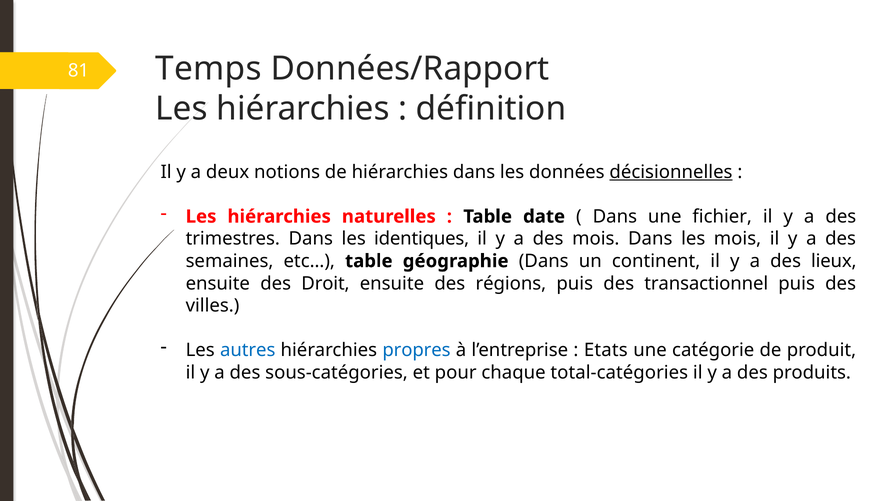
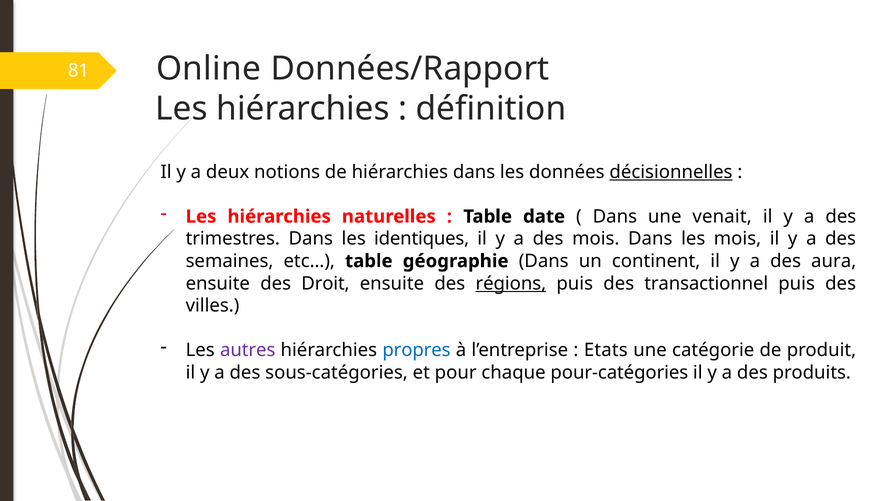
Temps: Temps -> Online
fichier: fichier -> venait
lieux: lieux -> aura
régions underline: none -> present
autres colour: blue -> purple
total-catégories: total-catégories -> pour-catégories
